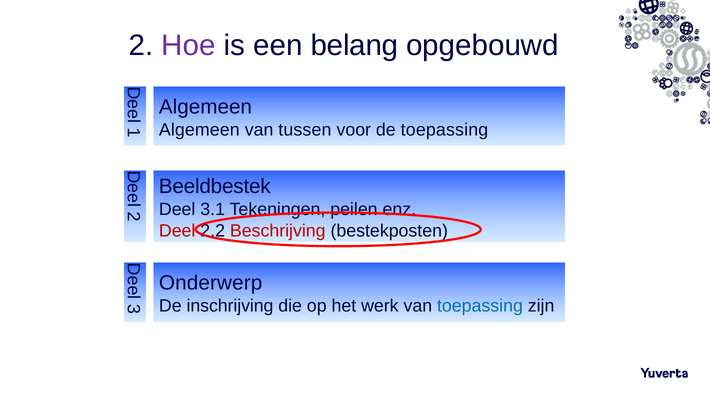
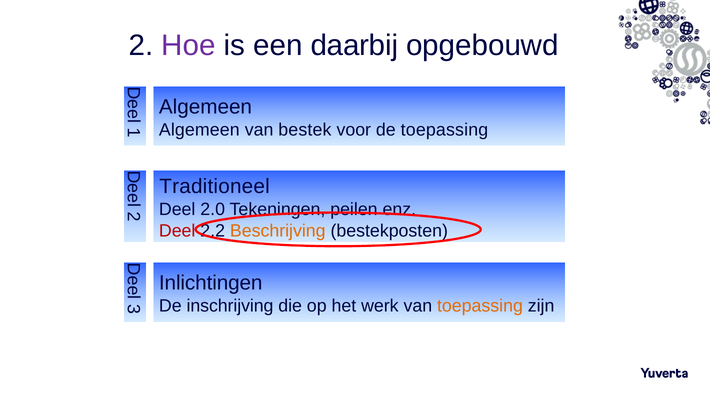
belang: belang -> daarbij
tussen: tussen -> bestek
Beeldbestek: Beeldbestek -> Traditioneel
3.1: 3.1 -> 2.0
Beschrijving colour: red -> orange
Onderwerp: Onderwerp -> Inlichtingen
toepassing at (480, 306) colour: blue -> orange
